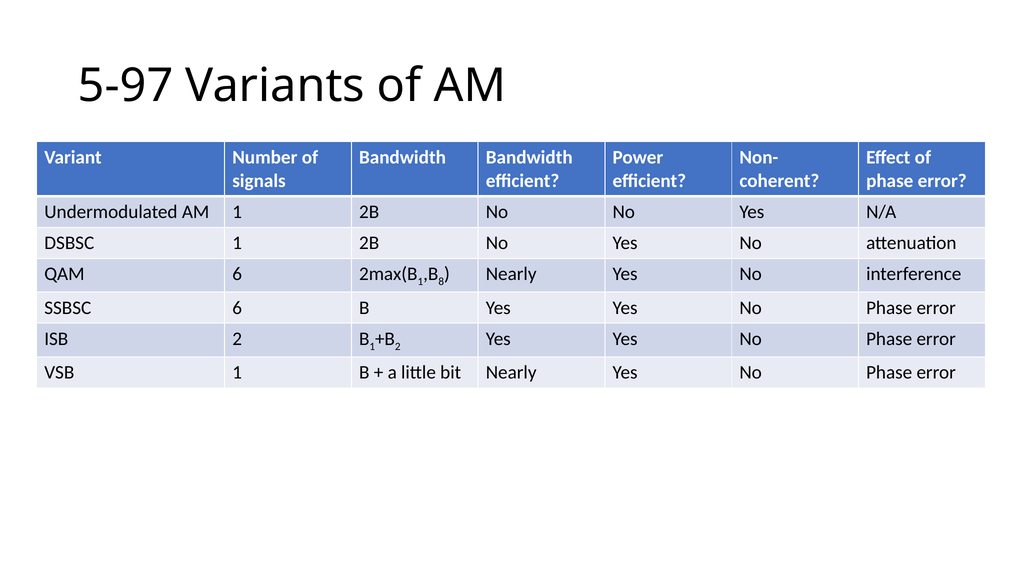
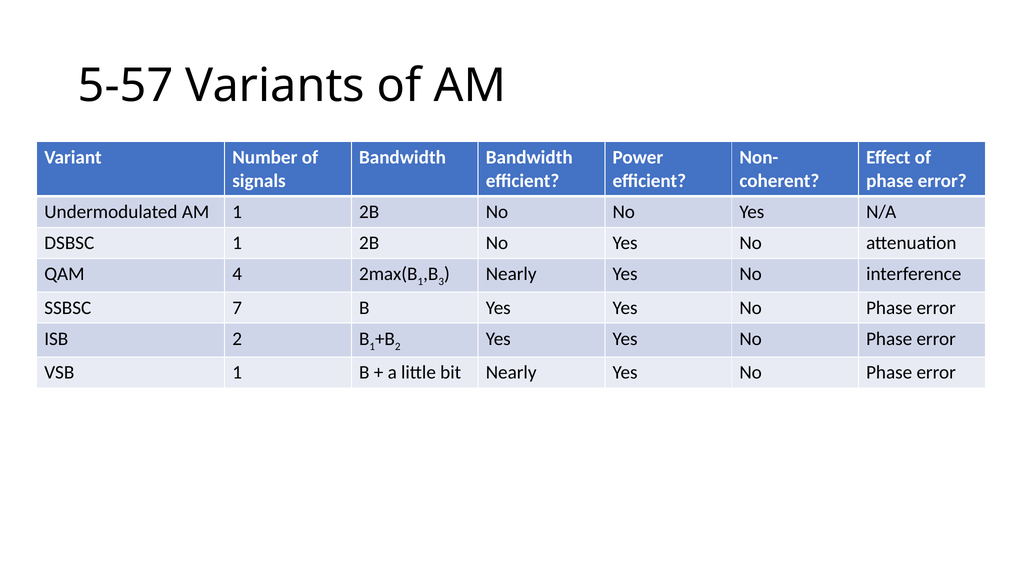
5-97: 5-97 -> 5-57
QAM 6: 6 -> 4
8: 8 -> 3
SSBSC 6: 6 -> 7
